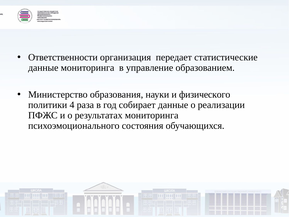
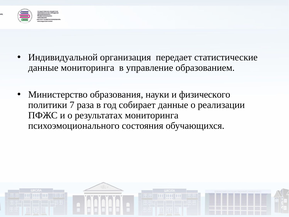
Ответственности: Ответственности -> Индивидуальной
4: 4 -> 7
